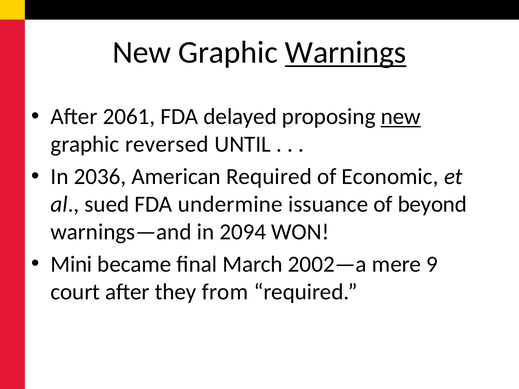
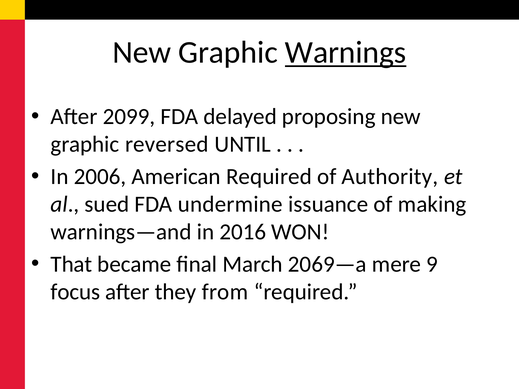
2061: 2061 -> 2099
new at (401, 117) underline: present -> none
2036: 2036 -> 2006
Economic: Economic -> Authority
beyond: beyond -> making
2094: 2094 -> 2016
Mini: Mini -> That
2002—a: 2002—a -> 2069—a
court: court -> focus
